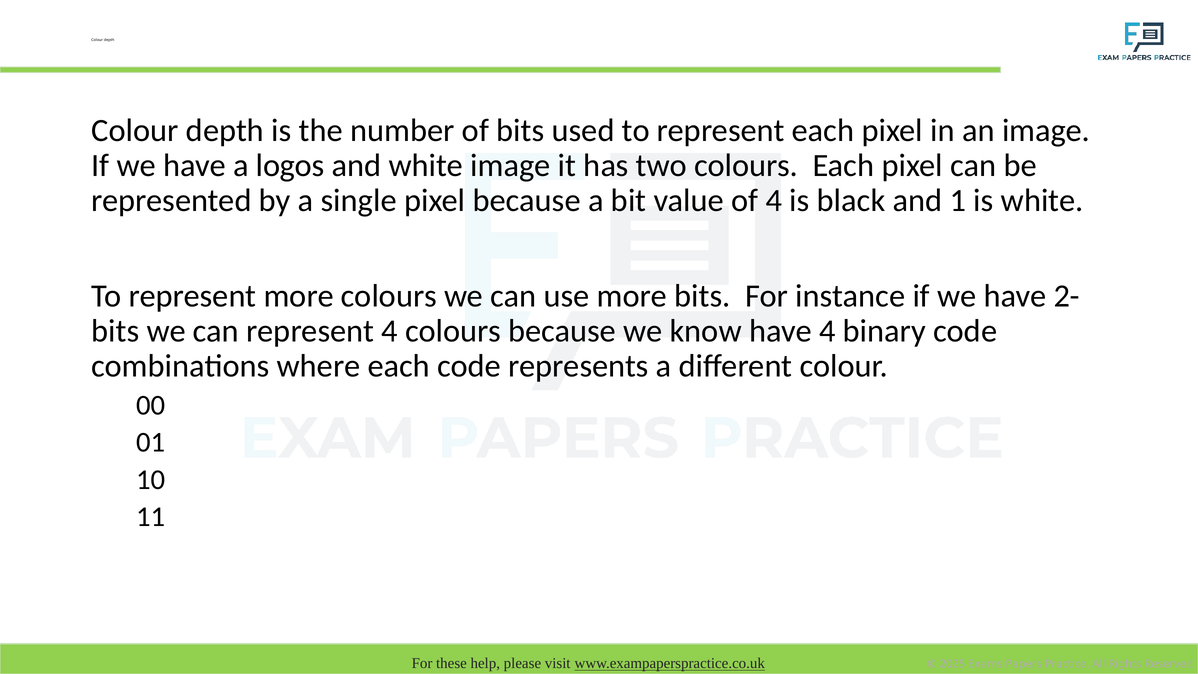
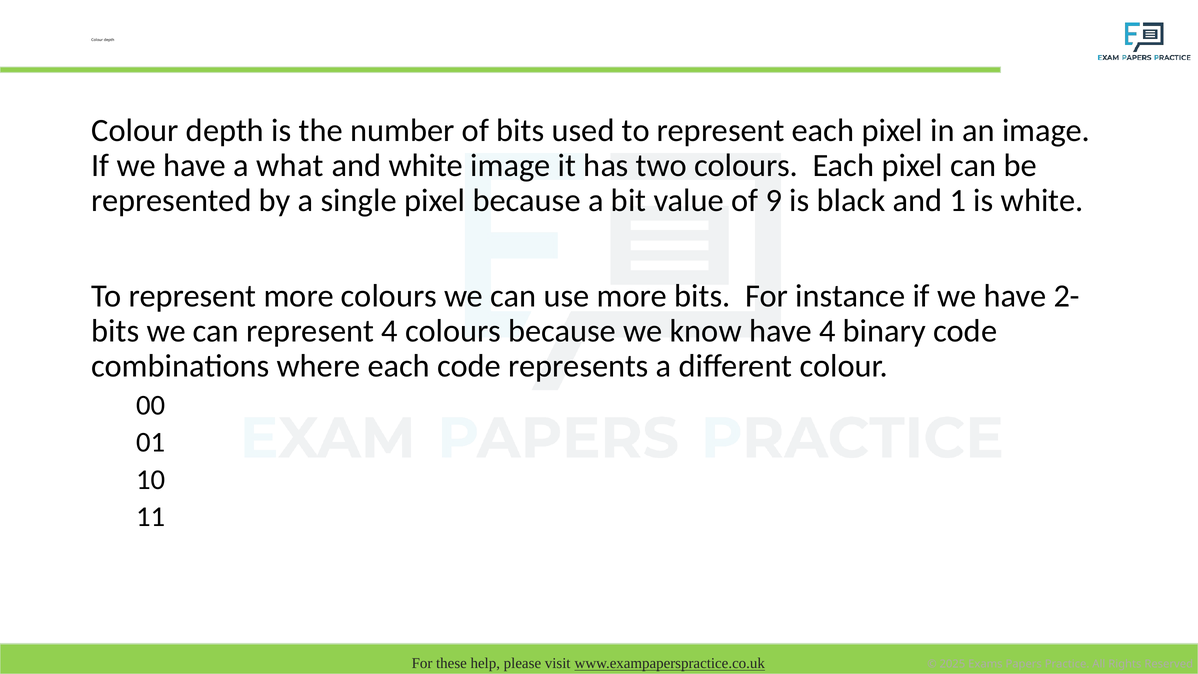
logos: logos -> what
of 4: 4 -> 9
